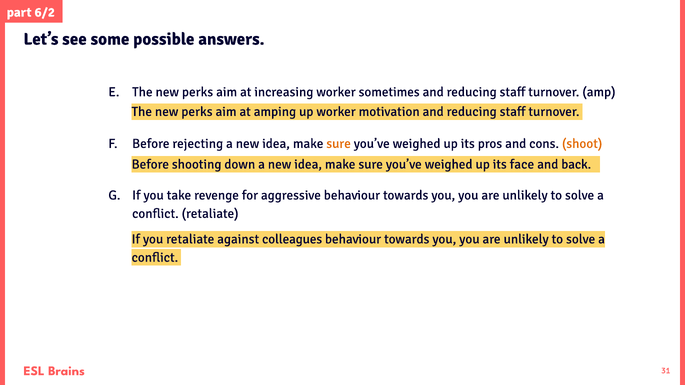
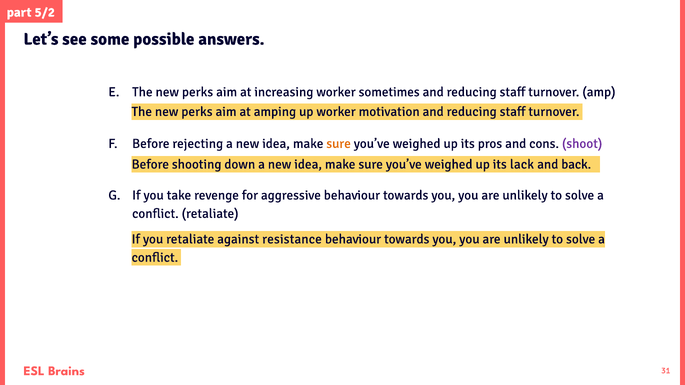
6/2: 6/2 -> 5/2
shoot colour: orange -> purple
face: face -> lack
colleagues: colleagues -> resistance
